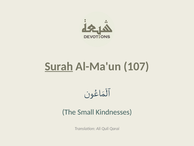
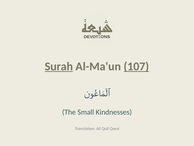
107 underline: none -> present
